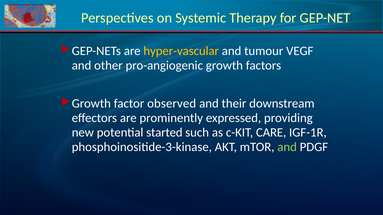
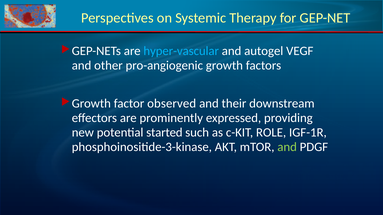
hyper-vascular colour: yellow -> light blue
tumour: tumour -> autogel
CARE: CARE -> ROLE
